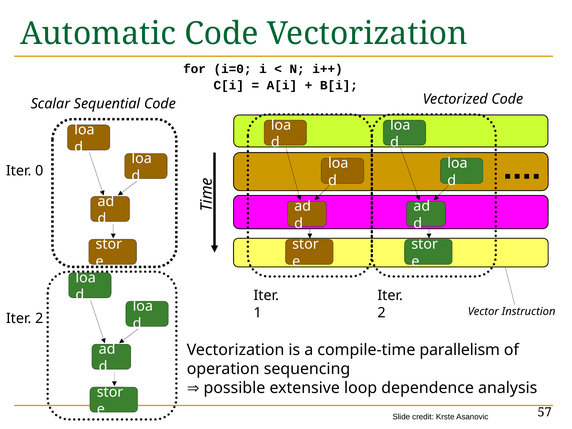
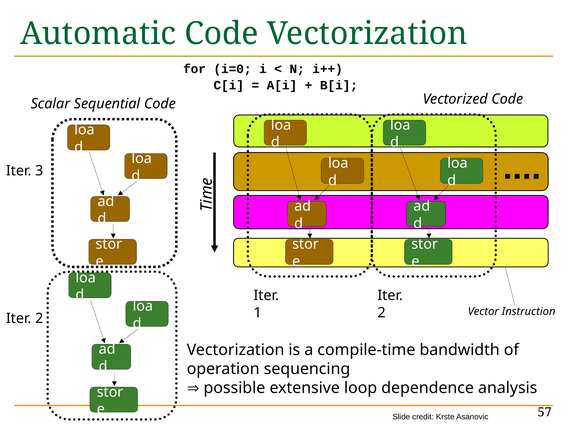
0: 0 -> 3
parallelism: parallelism -> bandwidth
